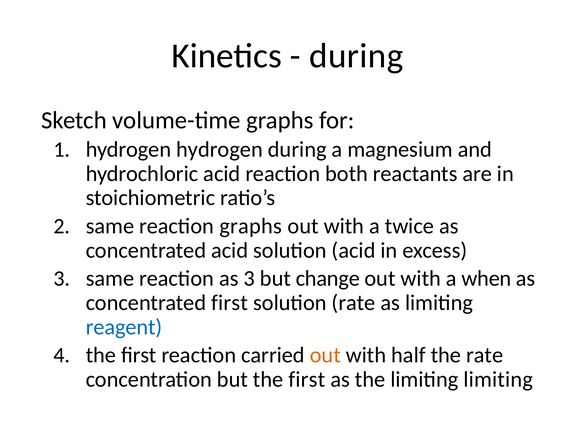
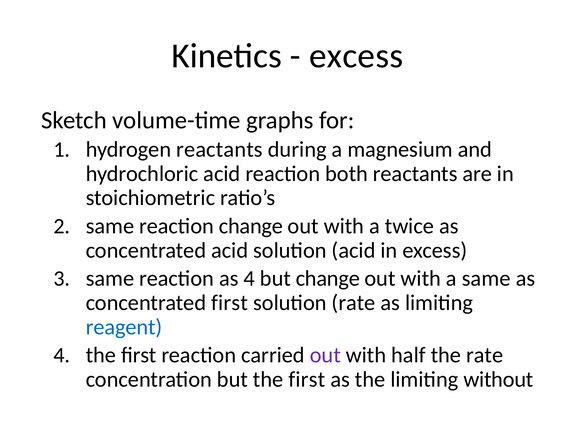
during at (356, 56): during -> excess
hydrogen hydrogen: hydrogen -> reactants
reaction graphs: graphs -> change
as 3: 3 -> 4
a when: when -> same
out at (325, 355) colour: orange -> purple
limiting limiting: limiting -> without
